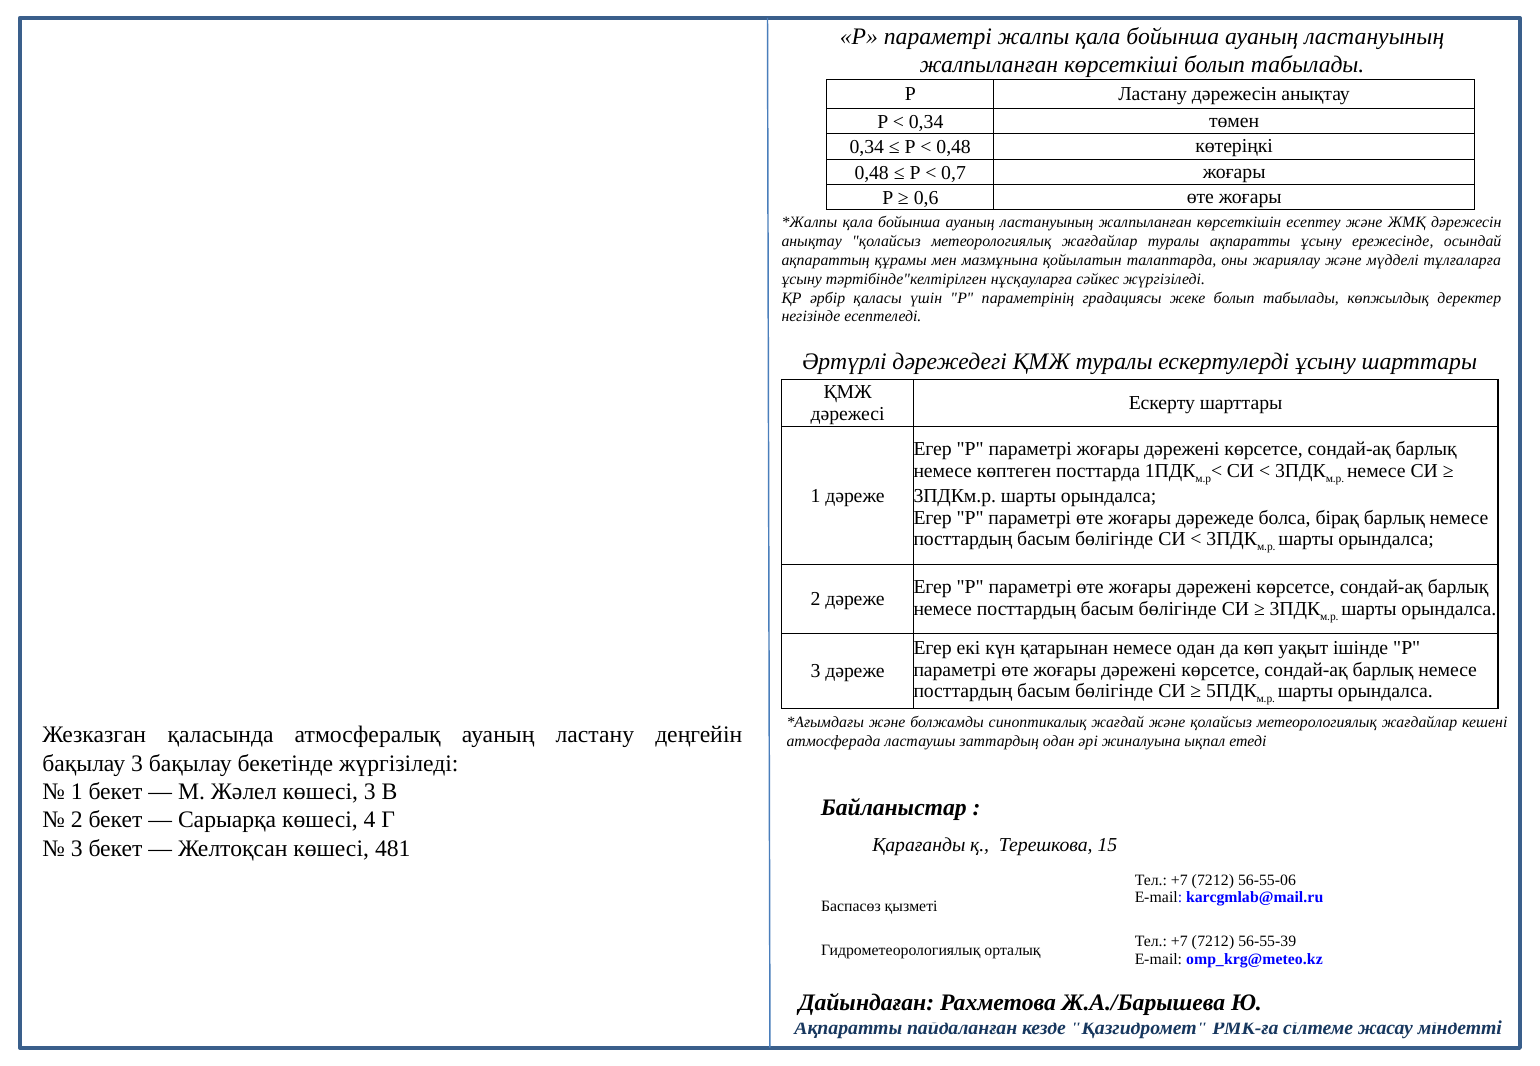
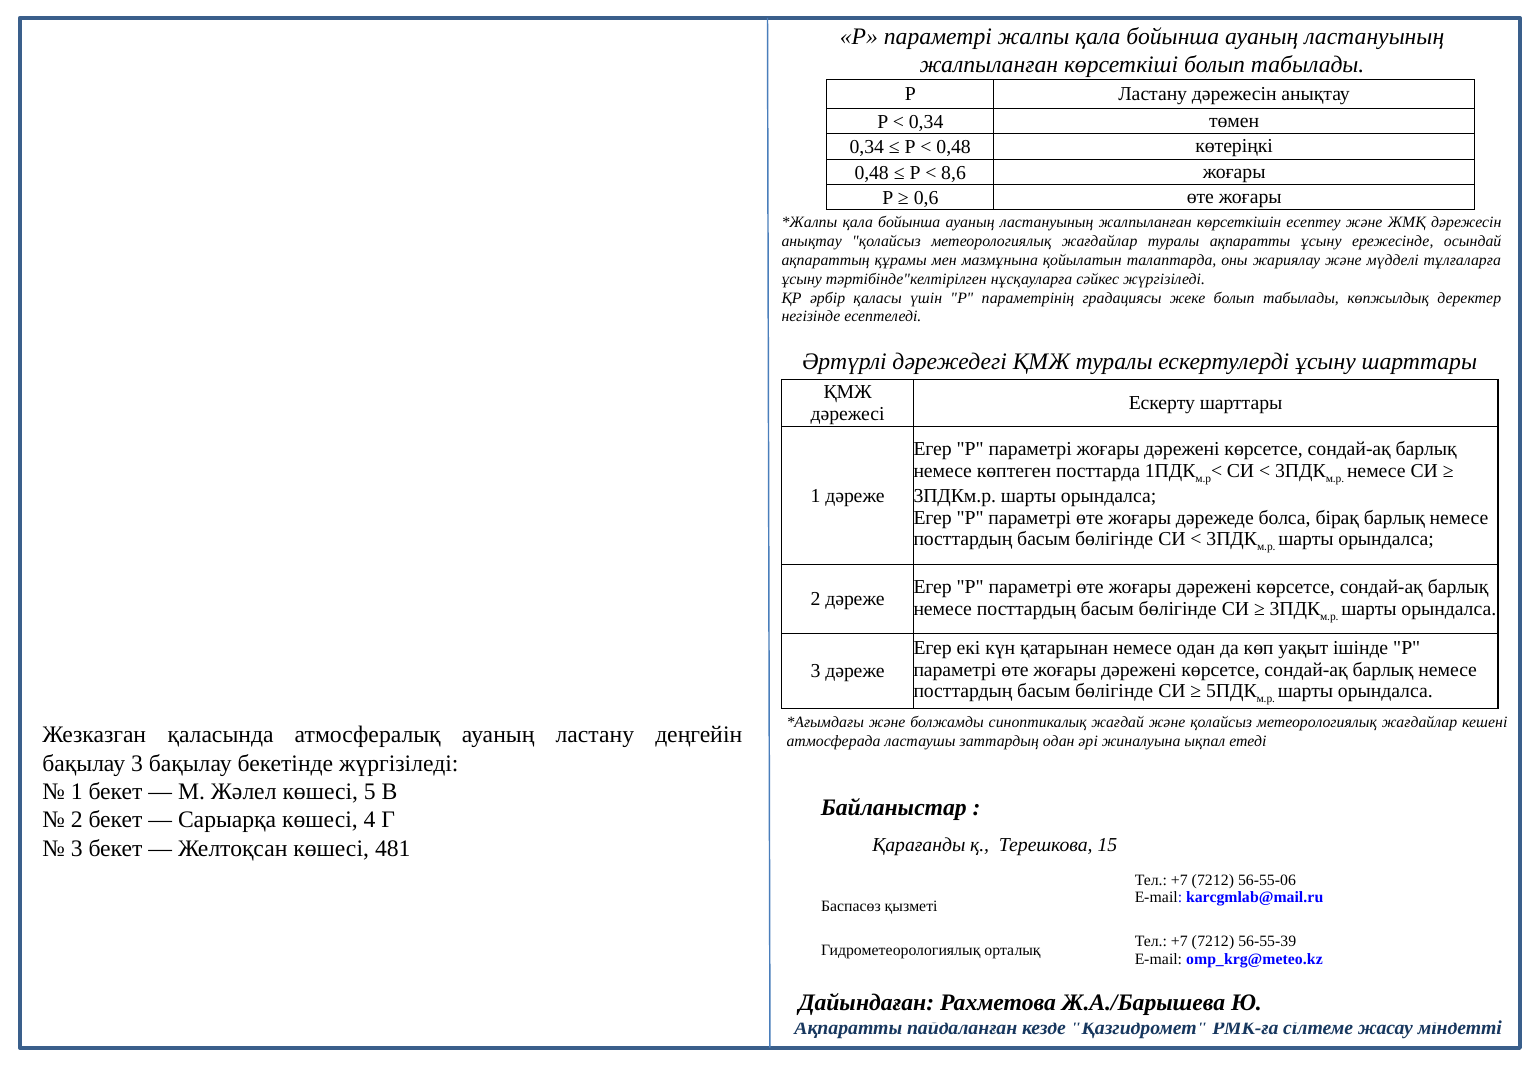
0,7: 0,7 -> 8,6
көшесі 3: 3 -> 5
